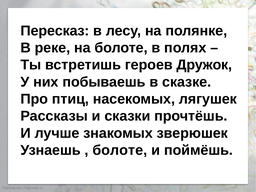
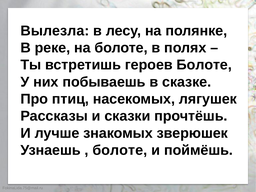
Пересказ: Пересказ -> Вылезла
героев Дружок: Дружок -> Болоте
